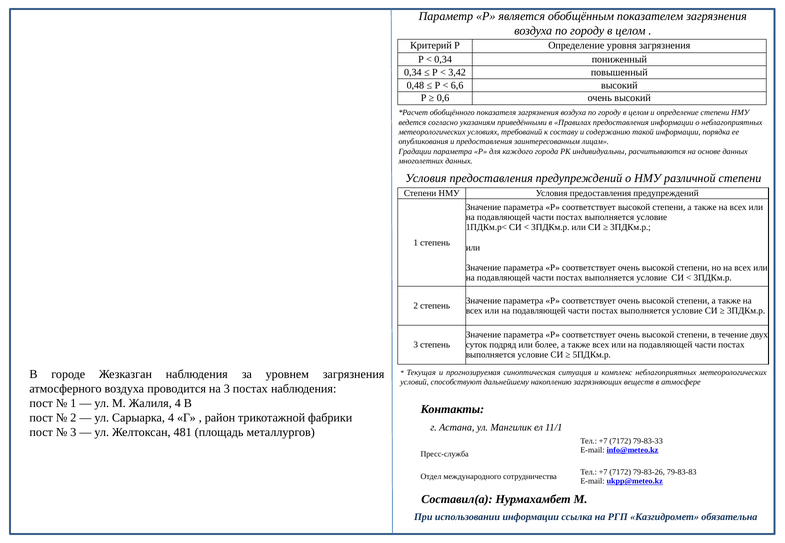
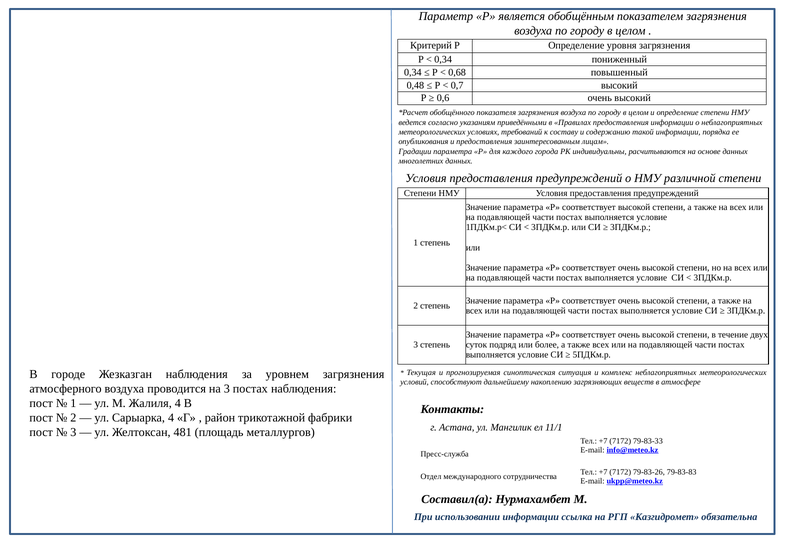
3,42: 3,42 -> 0,68
6,6: 6,6 -> 0,7
